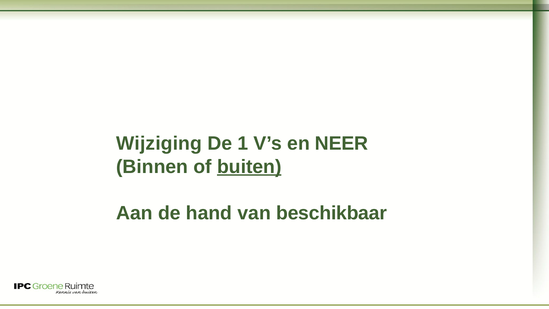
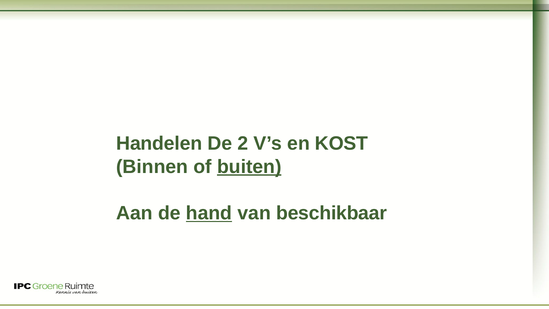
Wijziging: Wijziging -> Handelen
1: 1 -> 2
NEER: NEER -> KOST
hand underline: none -> present
